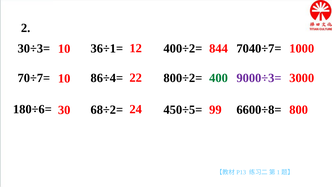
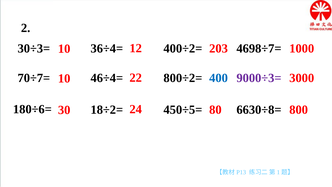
36÷1=: 36÷1= -> 36÷4=
7040÷7=: 7040÷7= -> 4698÷7=
844: 844 -> 203
86÷4=: 86÷4= -> 46÷4=
400 colour: green -> blue
68÷2=: 68÷2= -> 18÷2=
6600÷8=: 6600÷8= -> 6630÷8=
99: 99 -> 80
